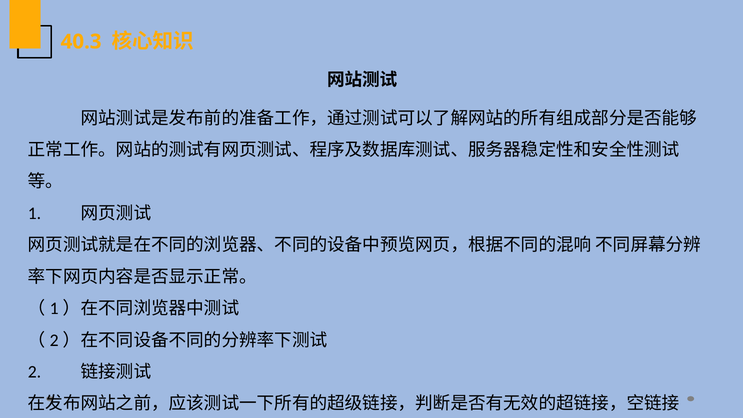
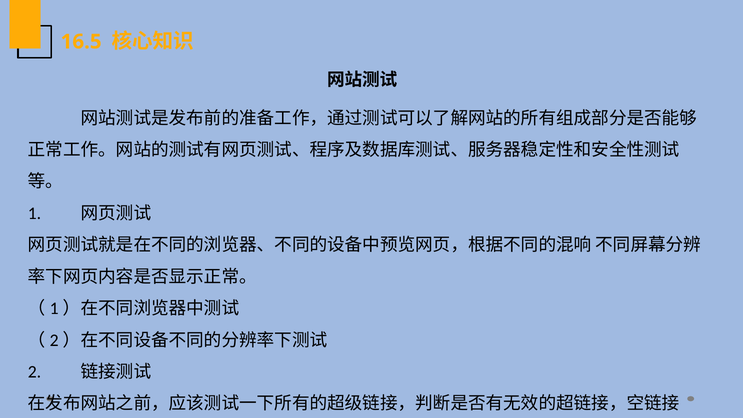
40.3: 40.3 -> 16.5
